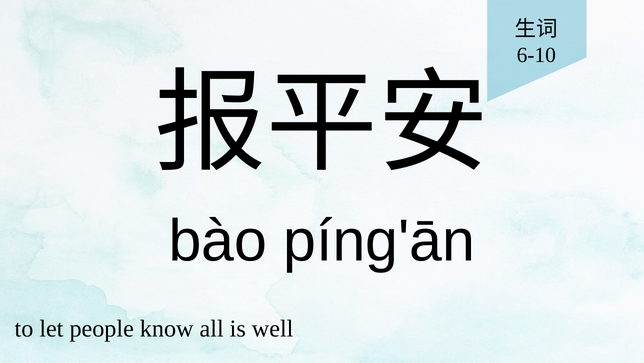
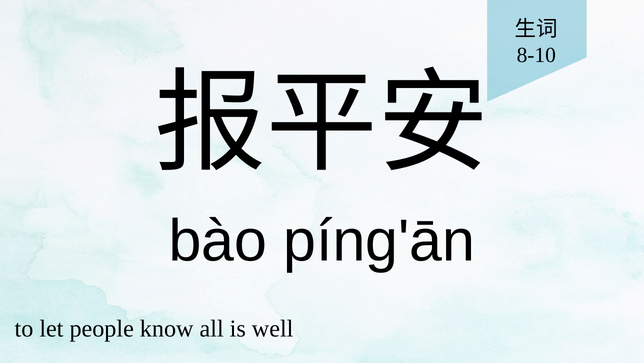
6-10: 6-10 -> 8-10
